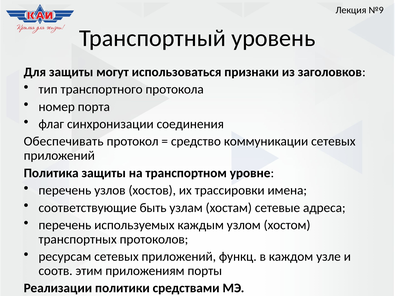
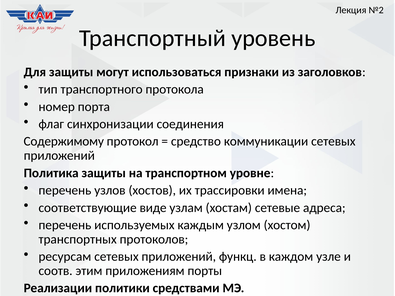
№9: №9 -> №2
Обеспечивать: Обеспечивать -> Содержимому
быть: быть -> виде
